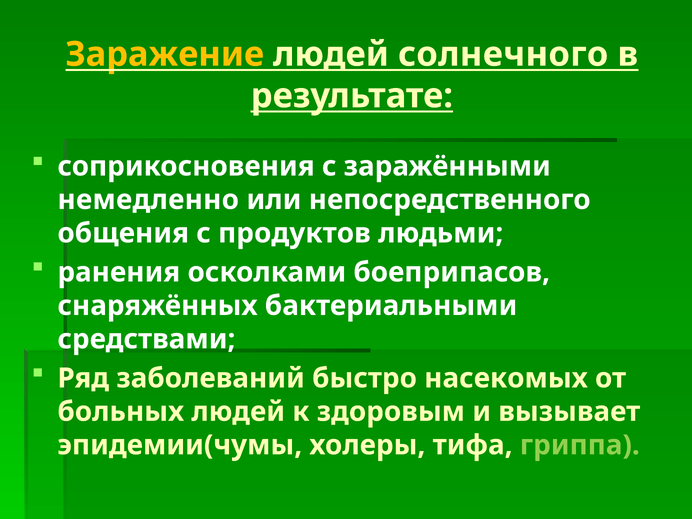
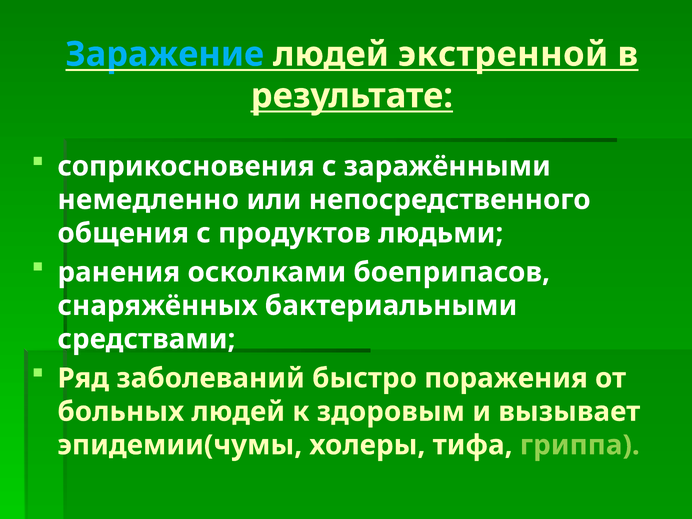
Заражение colour: yellow -> light blue
солнечного: солнечного -> экстренной
насекомых: насекомых -> поражения
